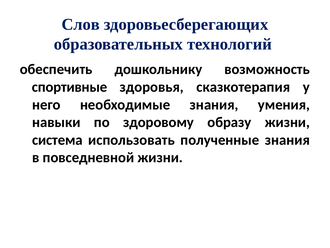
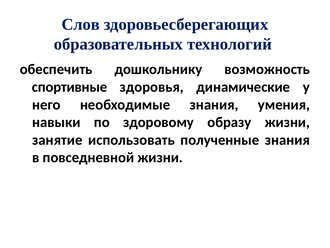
сказкотерапия: сказкотерапия -> динамические
система: система -> занятие
